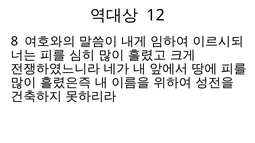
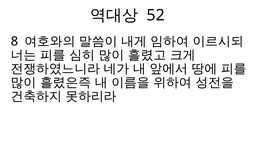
12: 12 -> 52
